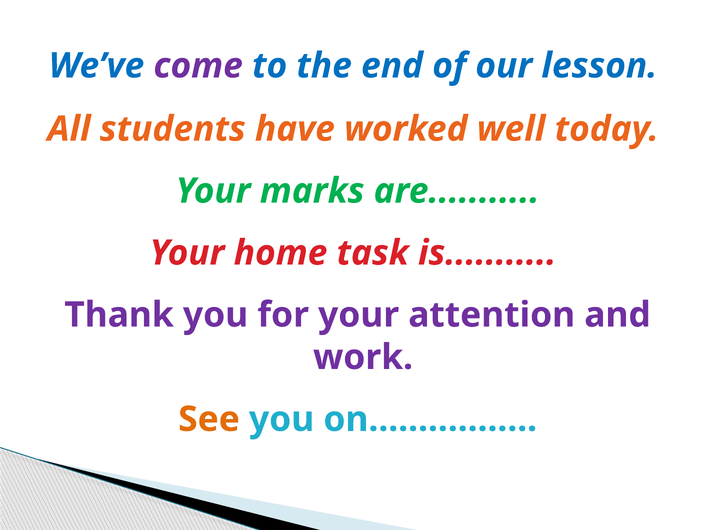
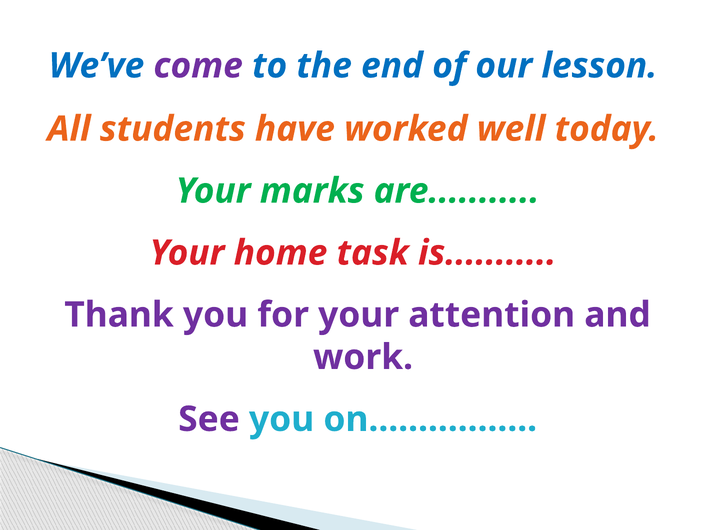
See colour: orange -> purple
